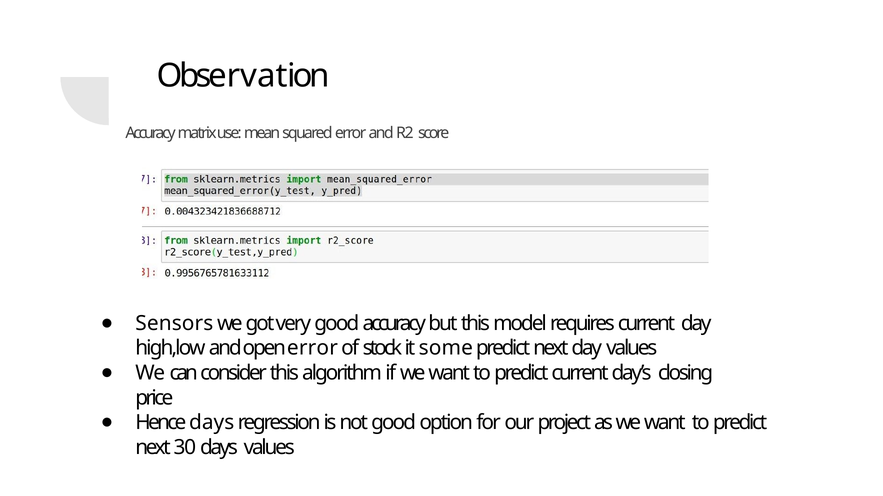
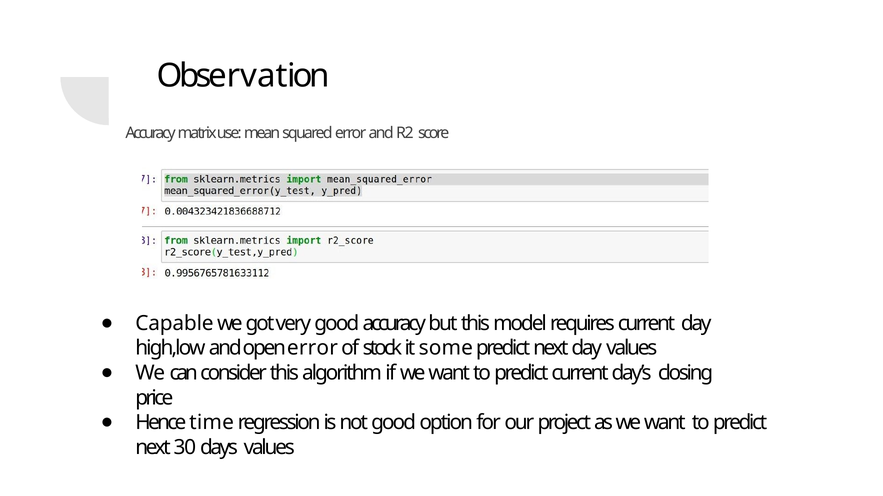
Sensors: Sensors -> Capable
Hence days: days -> time
